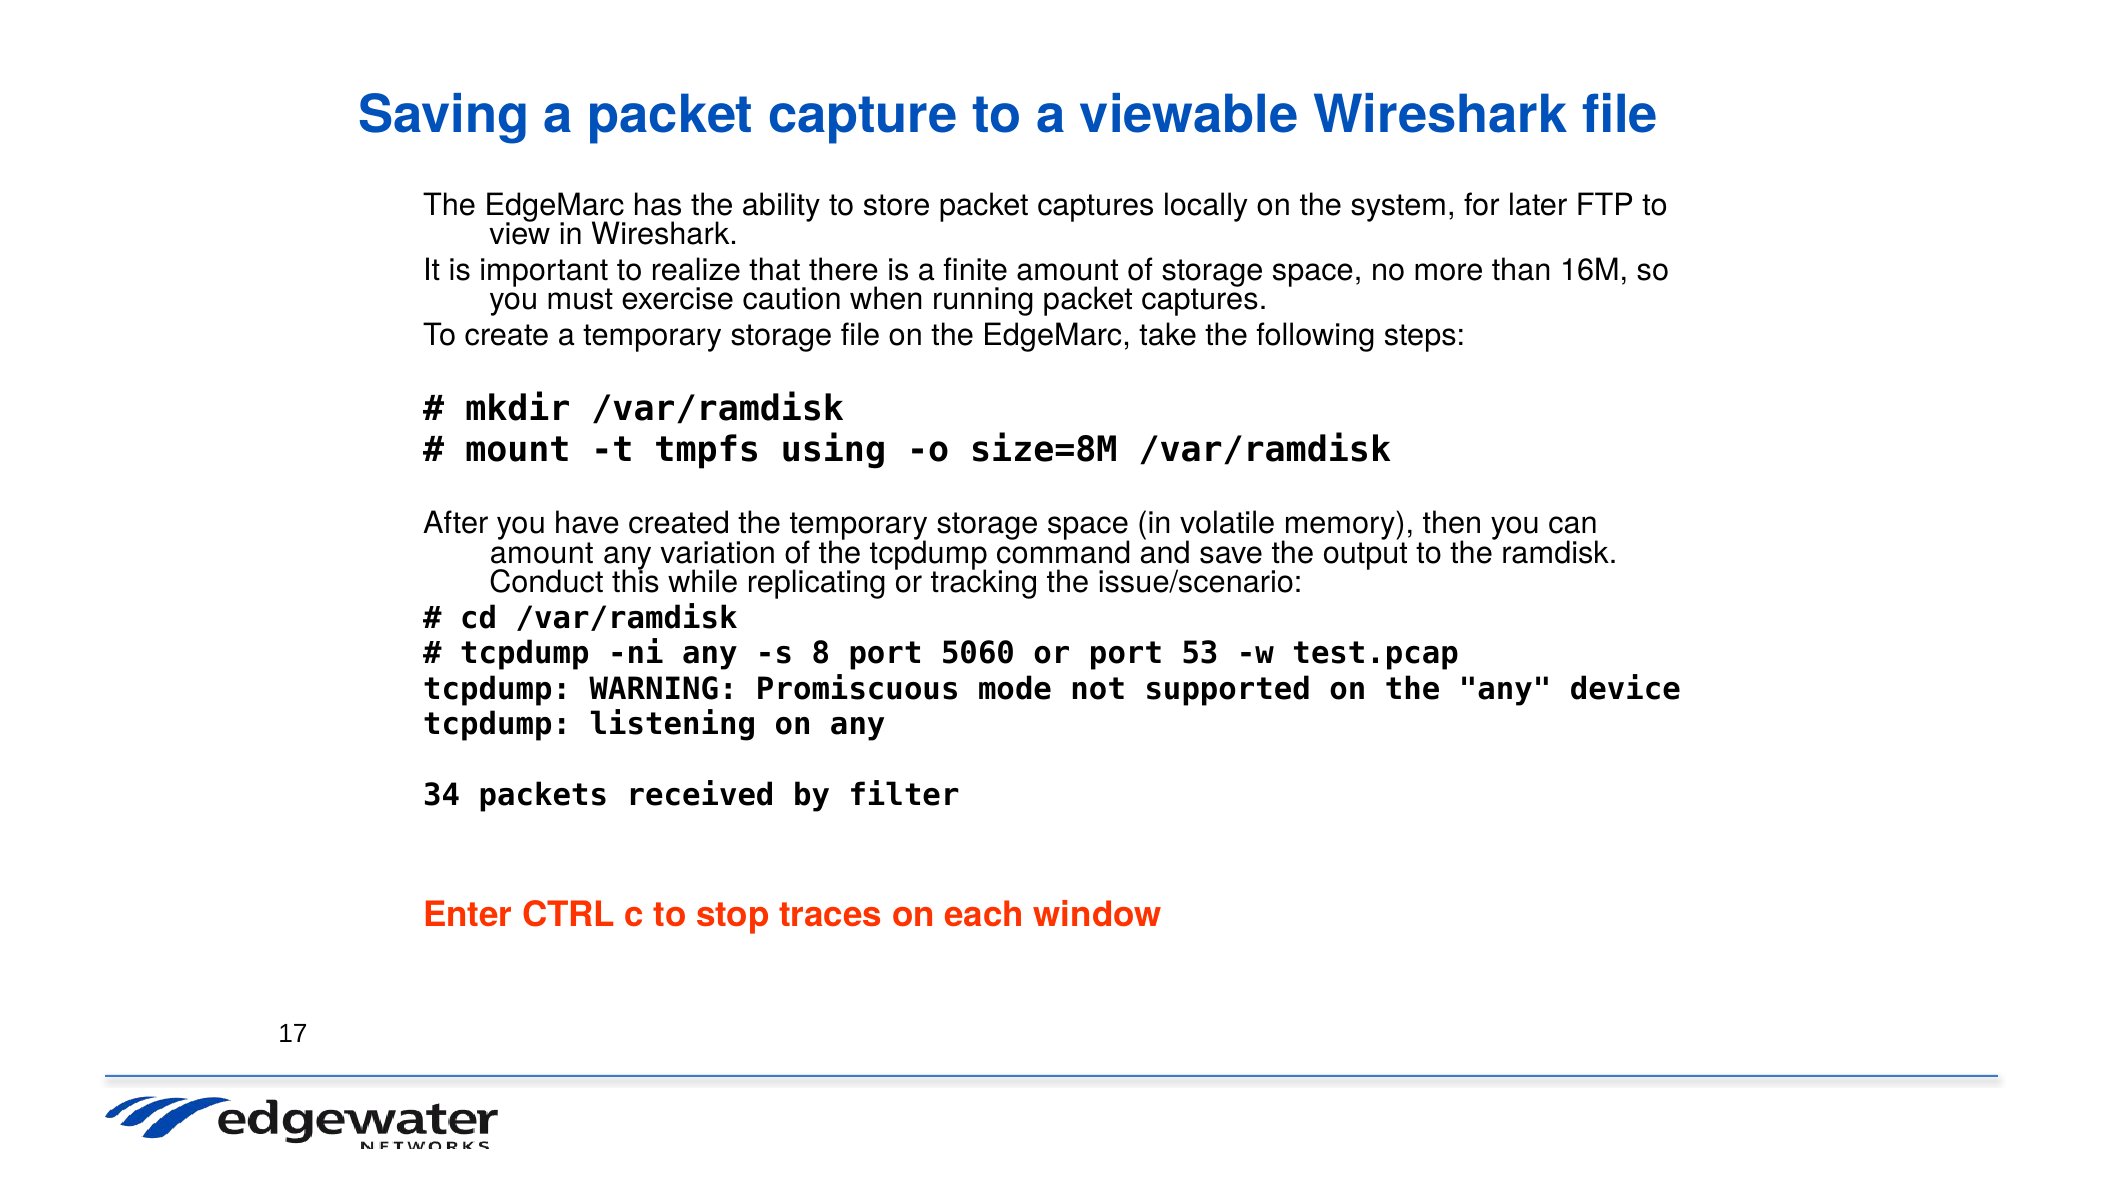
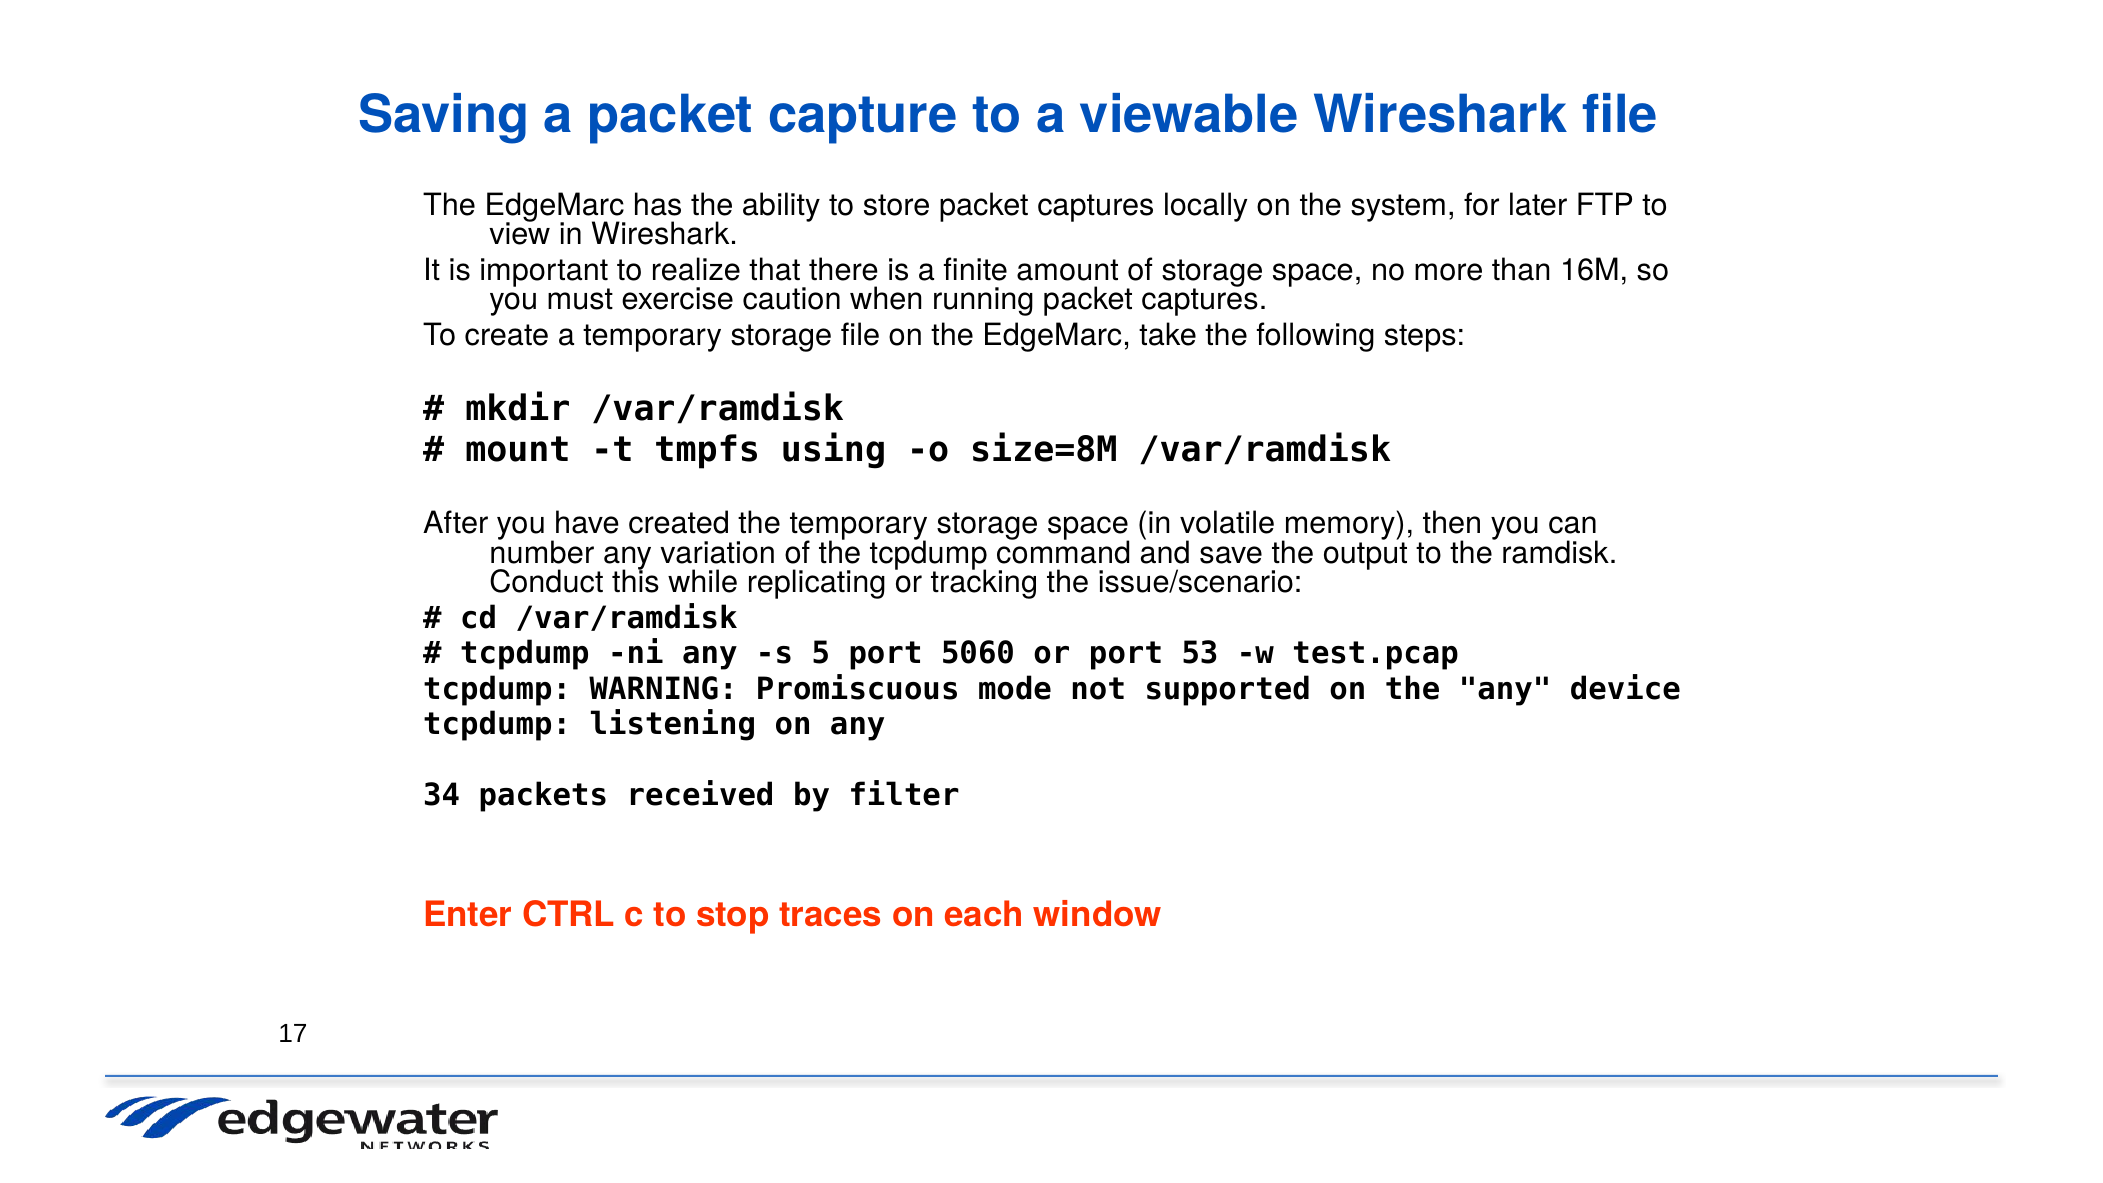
amount at (542, 553): amount -> number
8: 8 -> 5
